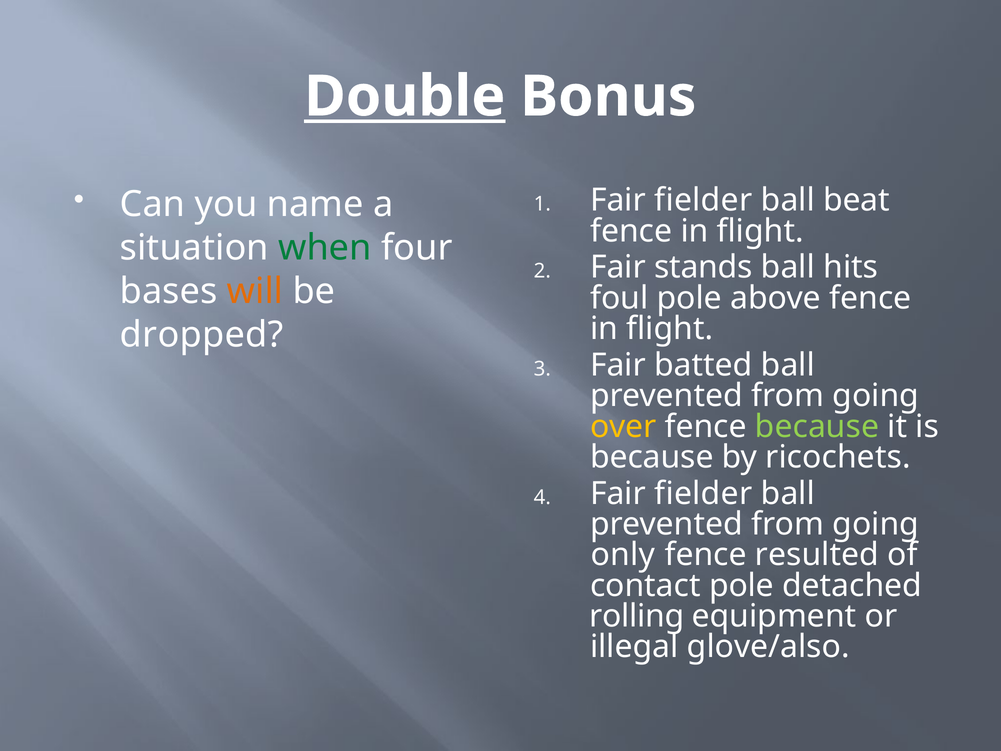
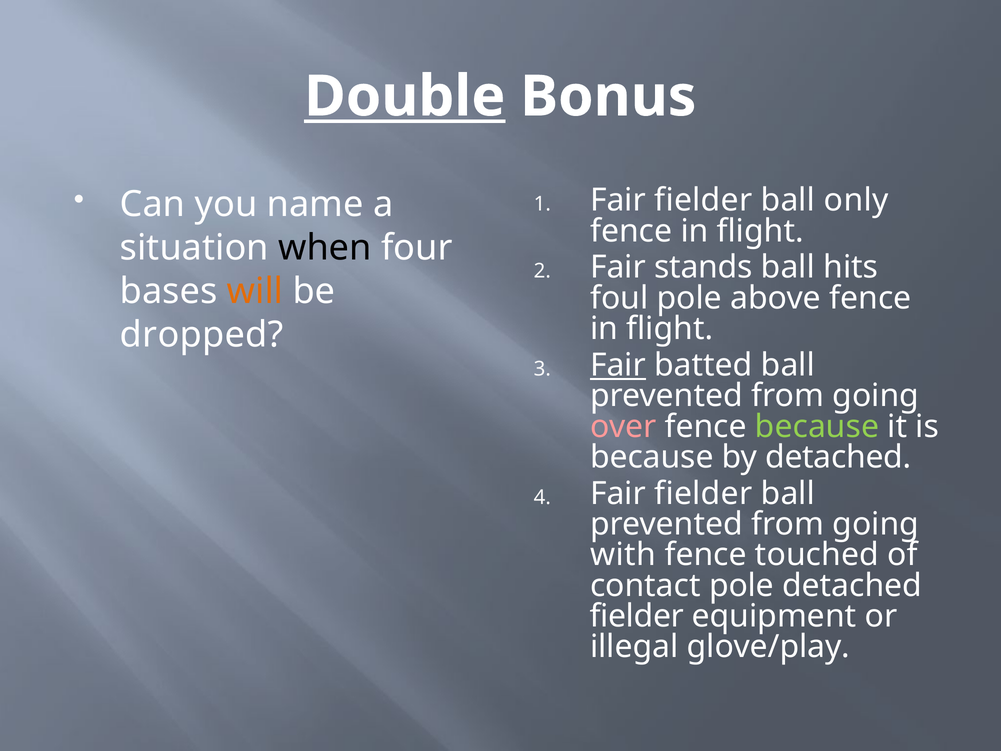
beat: beat -> only
when colour: green -> black
Fair at (618, 365) underline: none -> present
over colour: yellow -> pink
by ricochets: ricochets -> detached
only: only -> with
resulted: resulted -> touched
rolling at (637, 616): rolling -> fielder
glove/also: glove/also -> glove/play
